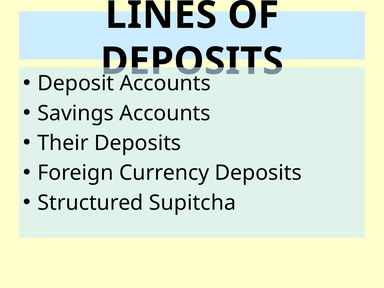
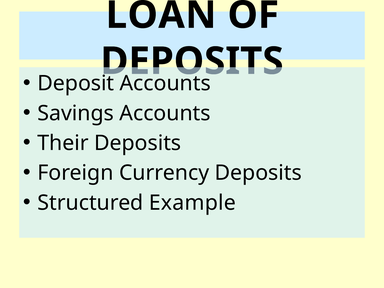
LINES: LINES -> LOAN
Supitcha: Supitcha -> Example
